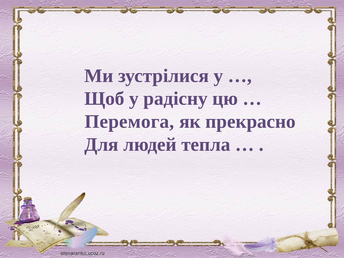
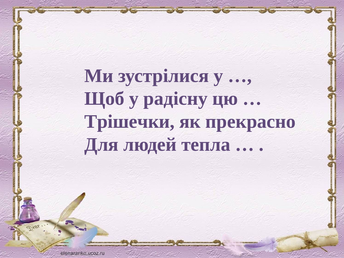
Перемога: Перемога -> Трішечки
